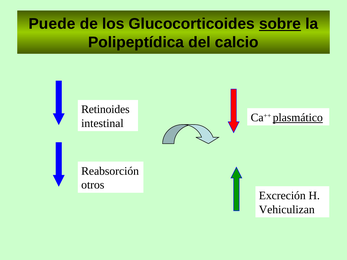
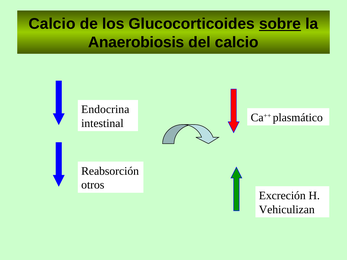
Puede at (52, 24): Puede -> Calcio
Polipeptídica: Polipeptídica -> Anaerobiosis
Retinoides: Retinoides -> Endocrina
plasmático underline: present -> none
